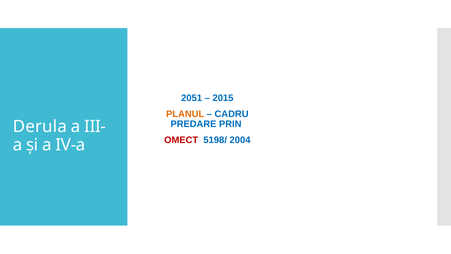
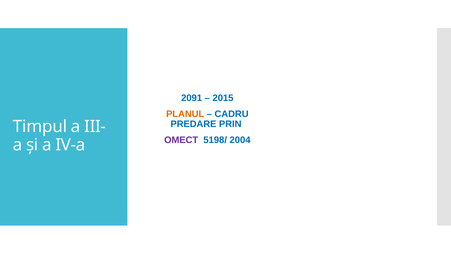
2051: 2051 -> 2091
Derula: Derula -> Timpul
OMECT colour: red -> purple
